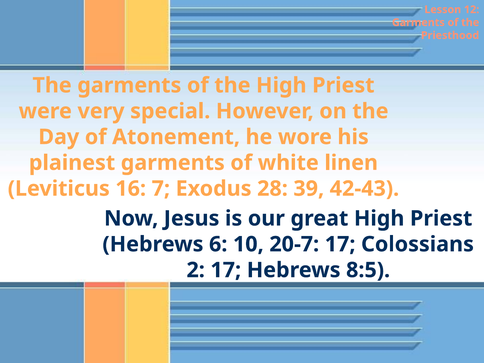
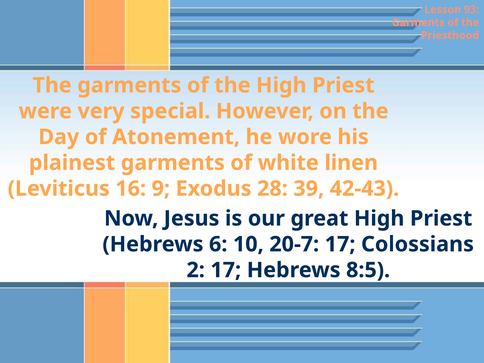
12: 12 -> 93
7: 7 -> 9
